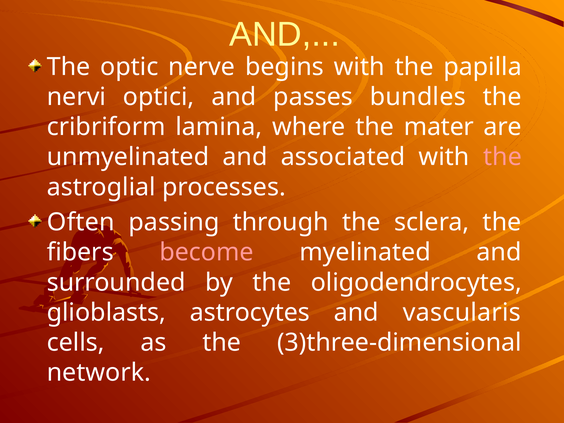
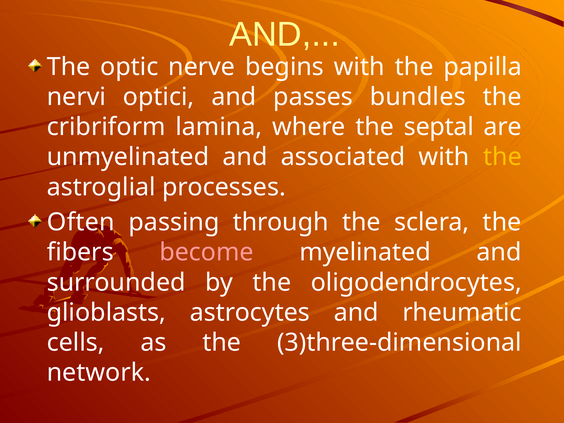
mater: mater -> septal
the at (503, 157) colour: pink -> yellow
vascularis: vascularis -> rheumatic
